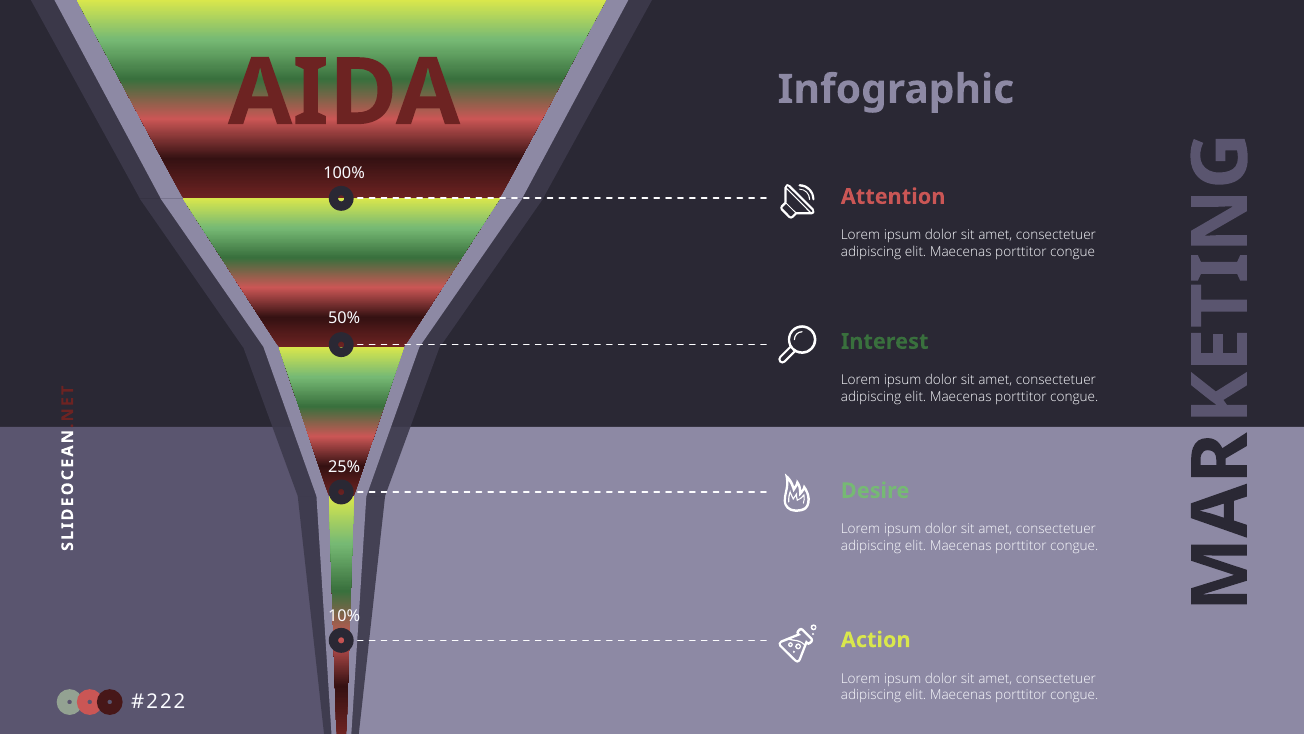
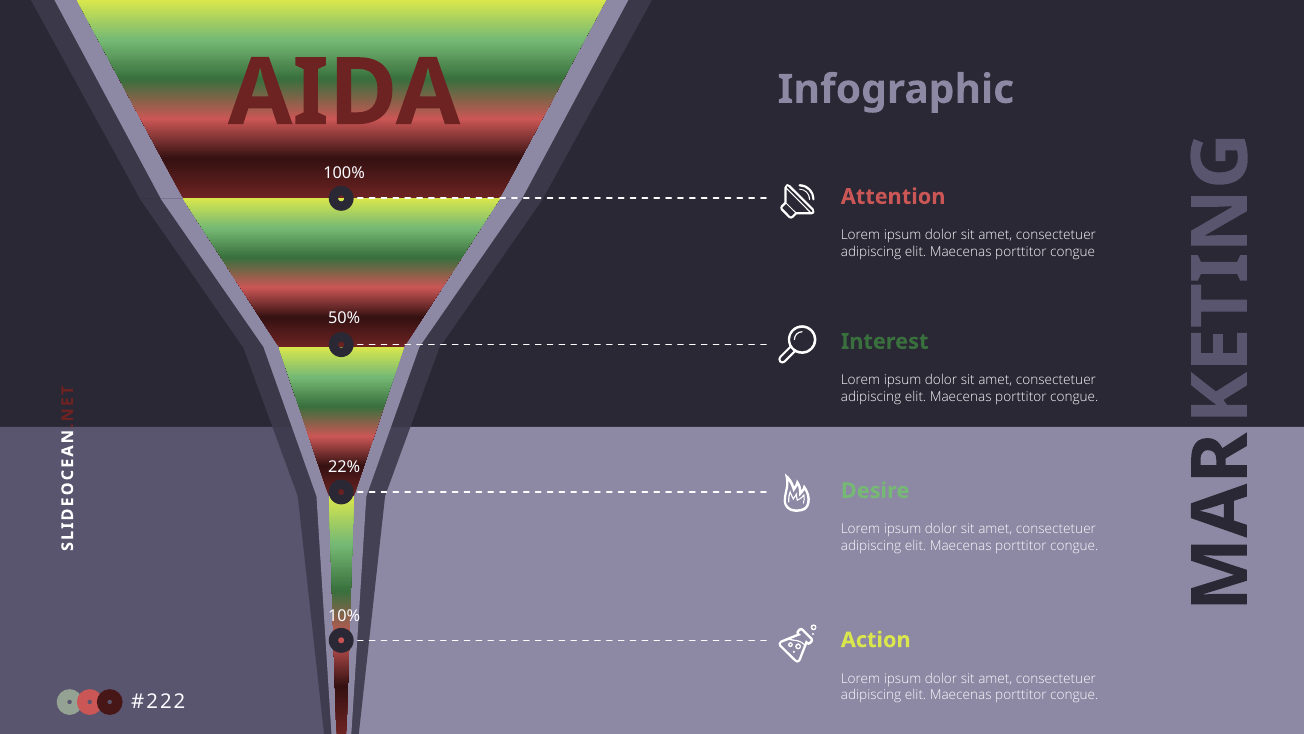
25%: 25% -> 22%
